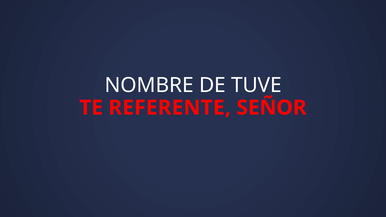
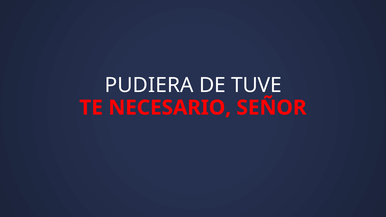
NOMBRE: NOMBRE -> PUDIERA
REFERENTE: REFERENTE -> NECESARIO
